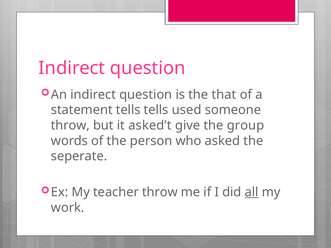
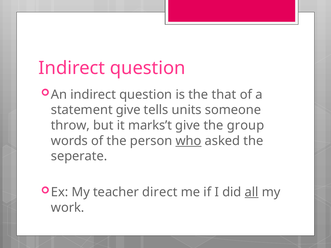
statement tells: tells -> give
used: used -> units
asked’t: asked’t -> marks’t
who underline: none -> present
teacher throw: throw -> direct
